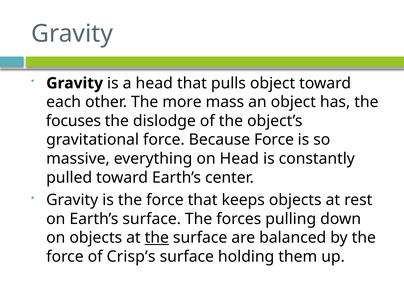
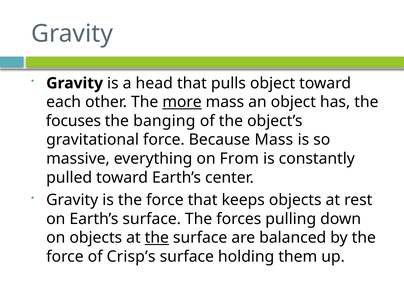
more underline: none -> present
dislodge: dislodge -> banging
Because Force: Force -> Mass
on Head: Head -> From
